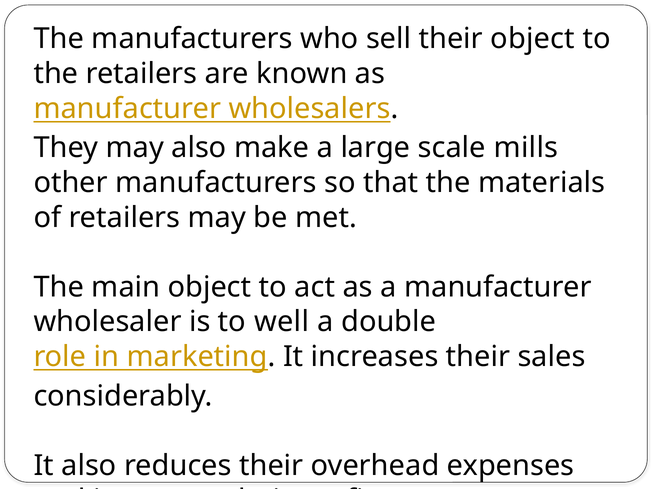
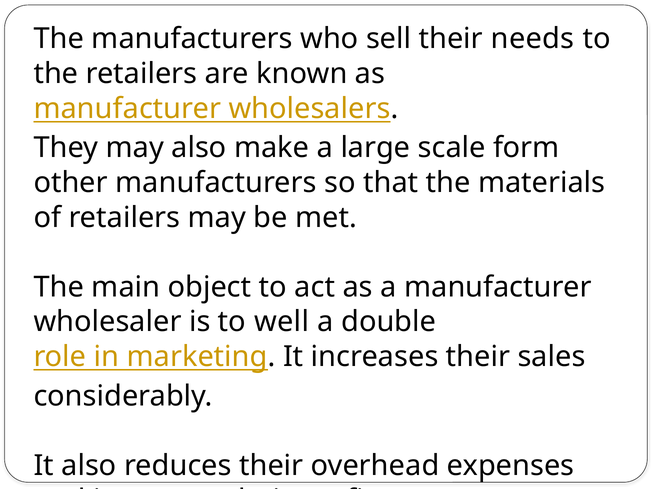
their object: object -> needs
mills: mills -> form
